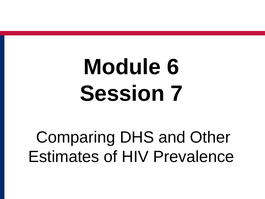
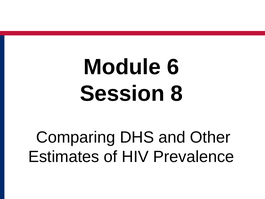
7: 7 -> 8
